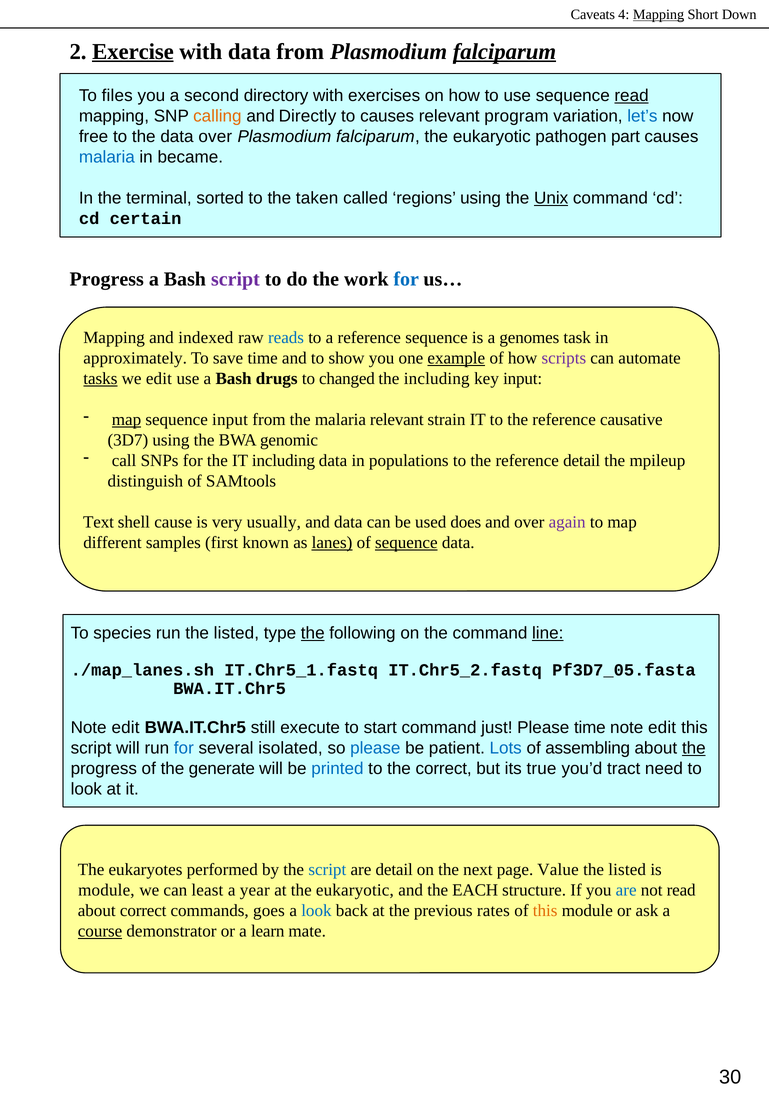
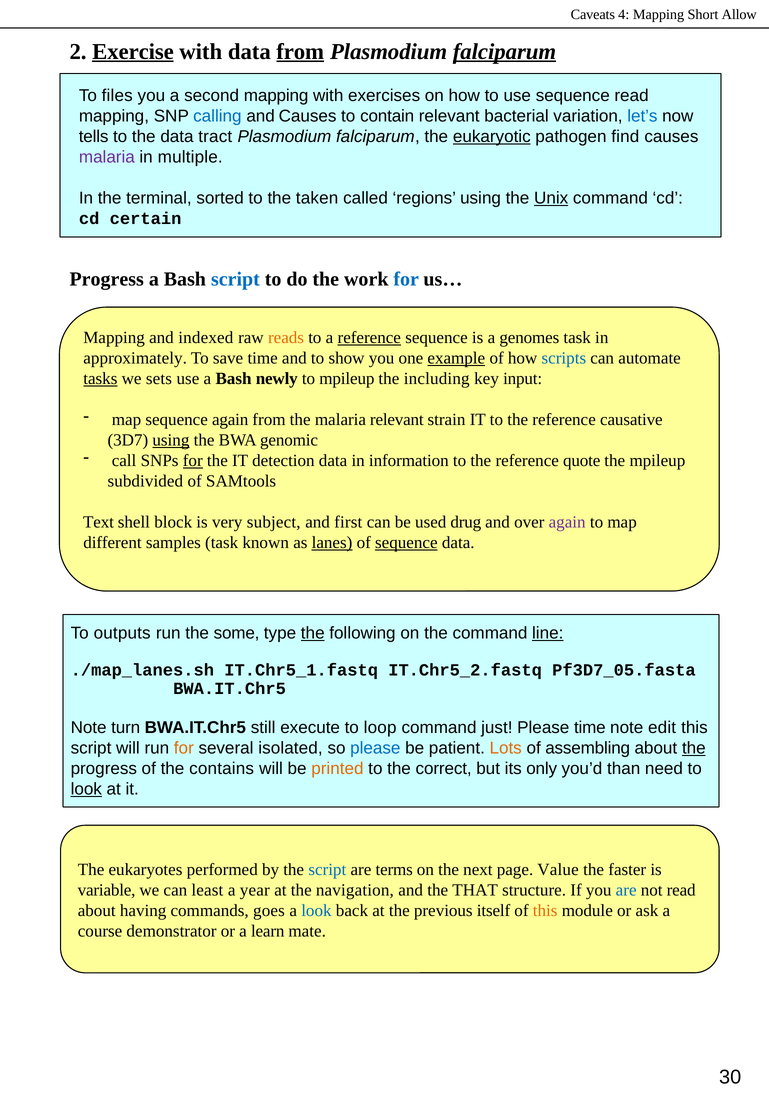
Mapping at (659, 15) underline: present -> none
Down: Down -> Allow
from at (300, 52) underline: none -> present
second directory: directory -> mapping
read at (632, 96) underline: present -> none
calling colour: orange -> blue
and Directly: Directly -> Causes
to causes: causes -> contain
program: program -> bacterial
free: free -> tells
data over: over -> tract
eukaryotic at (492, 137) underline: none -> present
part: part -> find
malaria at (107, 157) colour: blue -> purple
became: became -> multiple
script at (235, 279) colour: purple -> blue
reads colour: blue -> orange
reference at (369, 337) underline: none -> present
scripts colour: purple -> blue
we edit: edit -> sets
drugs: drugs -> newly
to changed: changed -> mpileup
map at (126, 419) underline: present -> none
sequence input: input -> again
using at (171, 440) underline: none -> present
for at (193, 460) underline: none -> present
IT including: including -> detection
populations: populations -> information
reference detail: detail -> quote
distinguish: distinguish -> subdivided
cause: cause -> block
usually: usually -> subject
and data: data -> first
does: does -> drug
samples first: first -> task
species: species -> outputs
run the listed: listed -> some
edit at (126, 728): edit -> turn
start: start -> loop
for at (184, 748) colour: blue -> orange
Lots colour: blue -> orange
generate: generate -> contains
printed colour: blue -> orange
true: true -> only
tract: tract -> than
look at (86, 789) underline: none -> present
are detail: detail -> terms
listed at (627, 869): listed -> faster
module at (106, 890): module -> variable
at the eukaryotic: eukaryotic -> navigation
EACH: EACH -> THAT
about correct: correct -> having
rates: rates -> itself
course underline: present -> none
